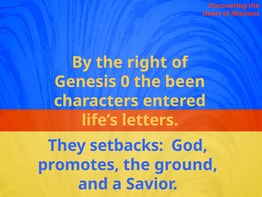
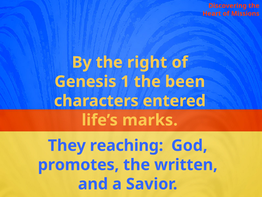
0: 0 -> 1
letters: letters -> marks
setbacks: setbacks -> reaching
ground: ground -> written
